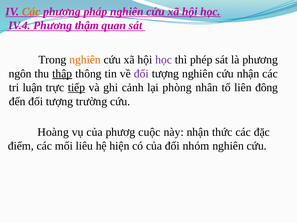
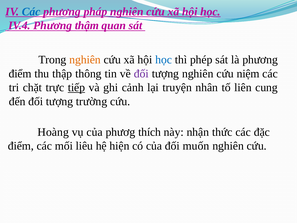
Các at (31, 12) colour: orange -> blue
học at (164, 60) colour: purple -> blue
ngôn at (20, 74): ngôn -> điểm
thập underline: present -> none
cứu nhận: nhận -> niệm
luận: luận -> chặt
phòng: phòng -> truyện
đông: đông -> cung
cuộc: cuộc -> thích
nhóm: nhóm -> muốn
